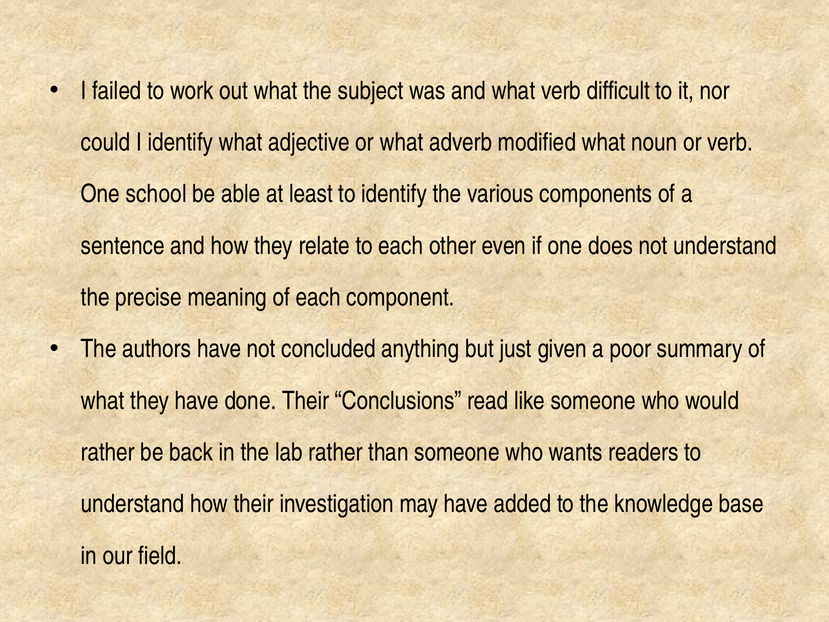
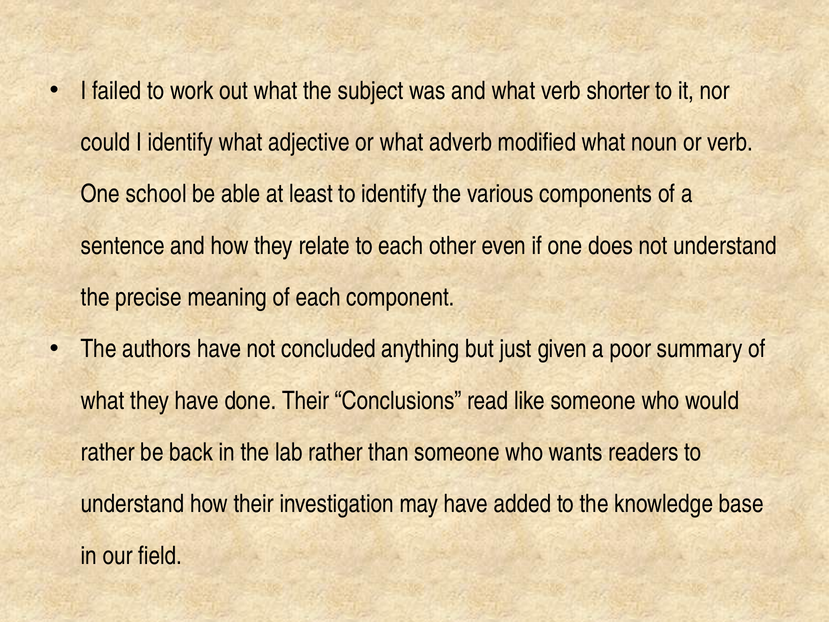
difficult: difficult -> shorter
